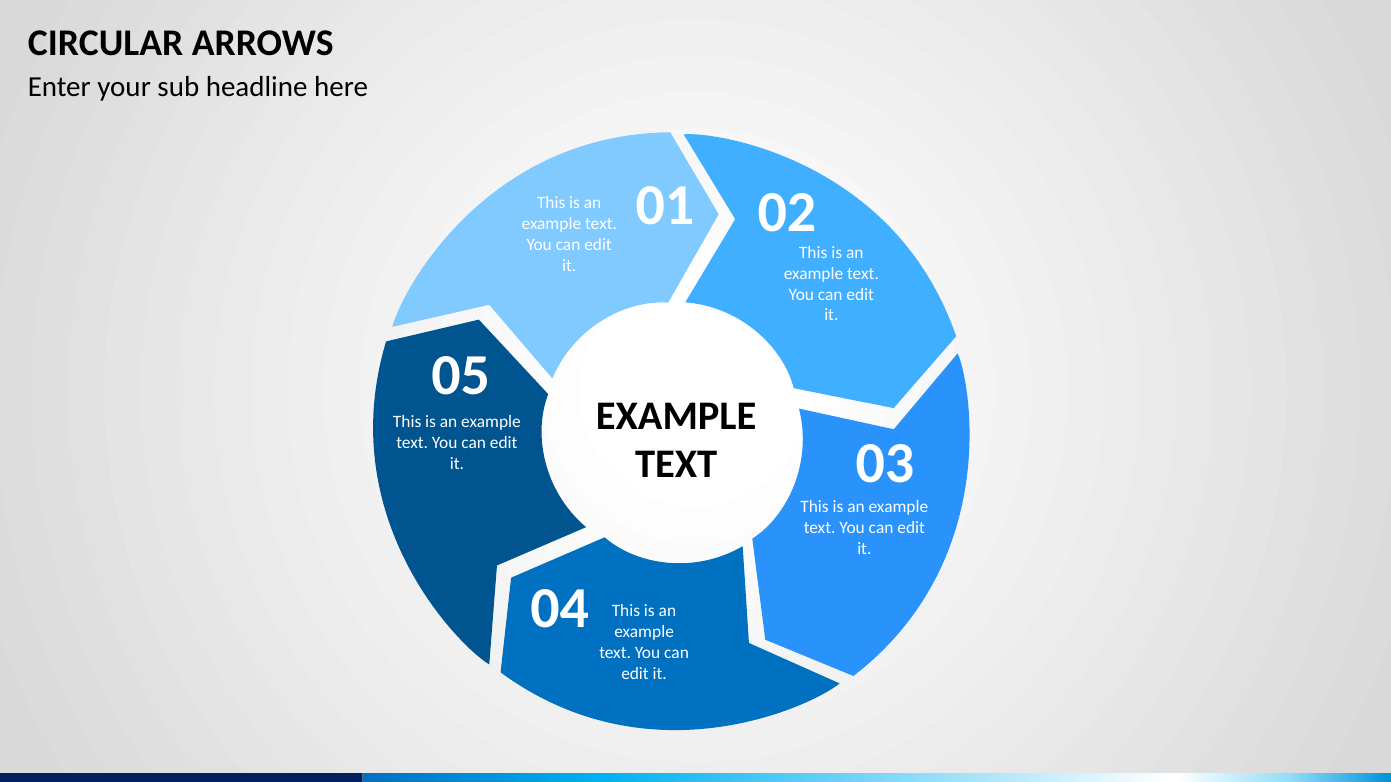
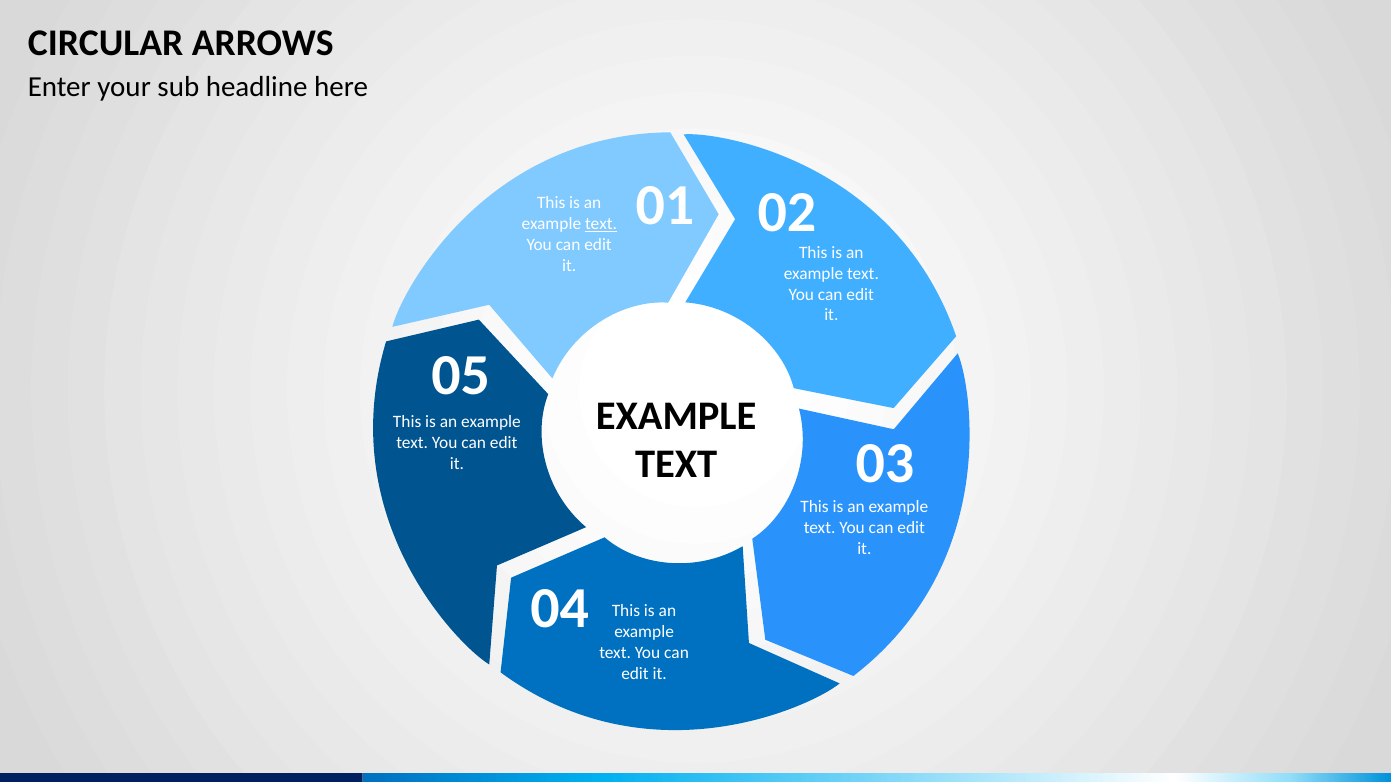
text at (601, 224) underline: none -> present
